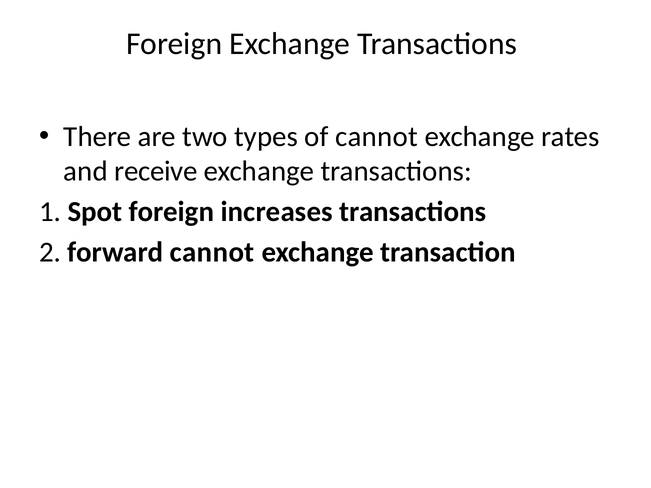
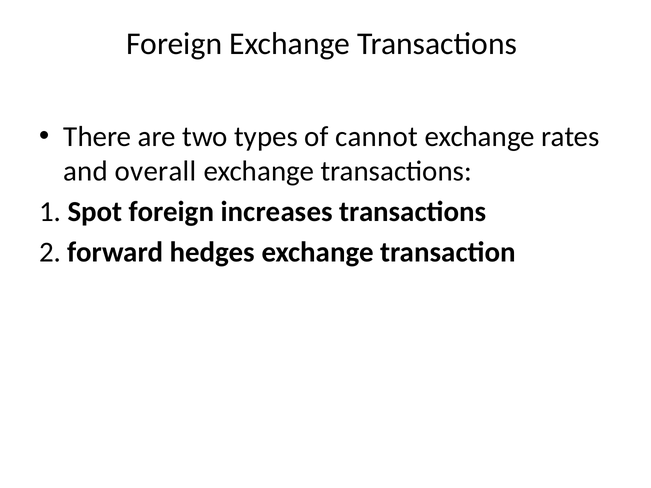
receive: receive -> overall
forward cannot: cannot -> hedges
